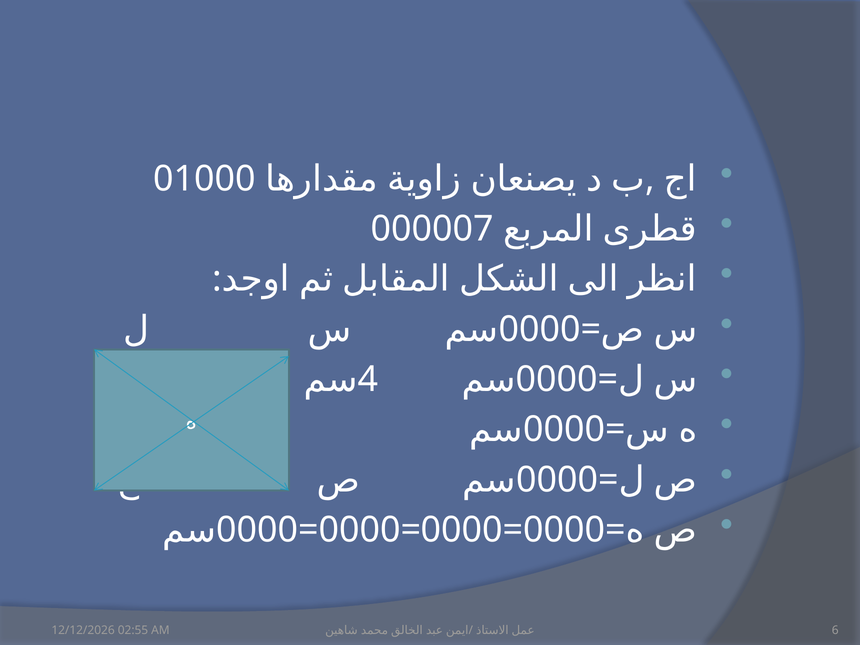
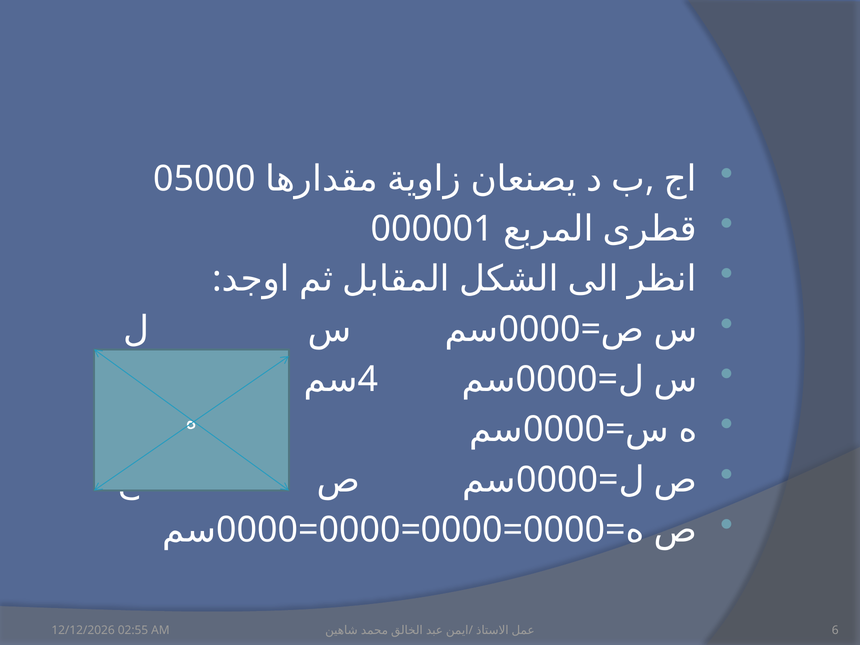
01000: 01000 -> 05000
000007: 000007 -> 000001
